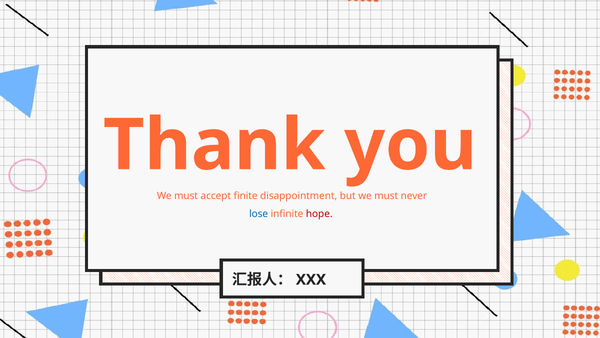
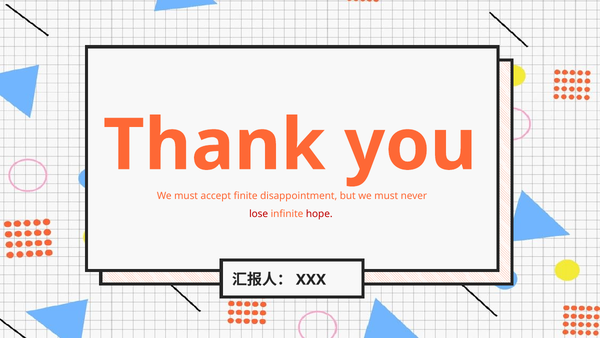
lose colour: blue -> red
